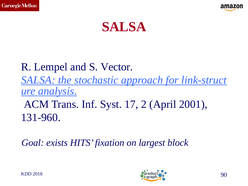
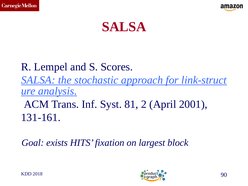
Vector: Vector -> Scores
17: 17 -> 81
131-960: 131-960 -> 131-161
